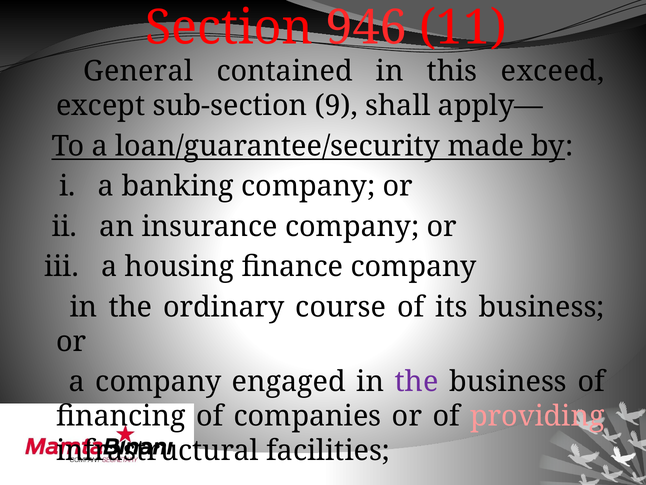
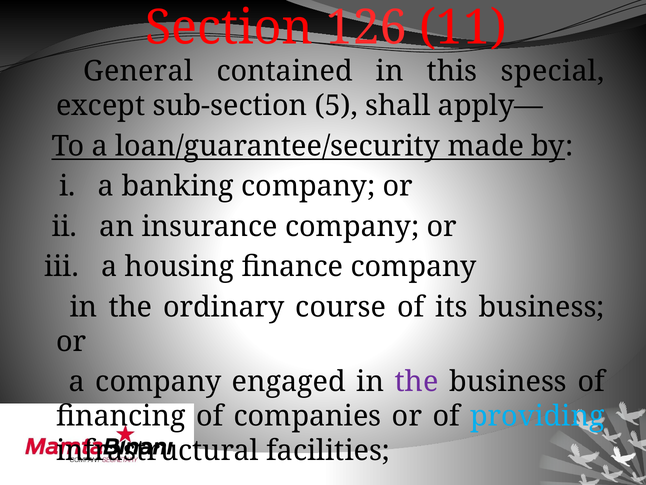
946: 946 -> 126
exceed: exceed -> special
9: 9 -> 5
providing colour: pink -> light blue
